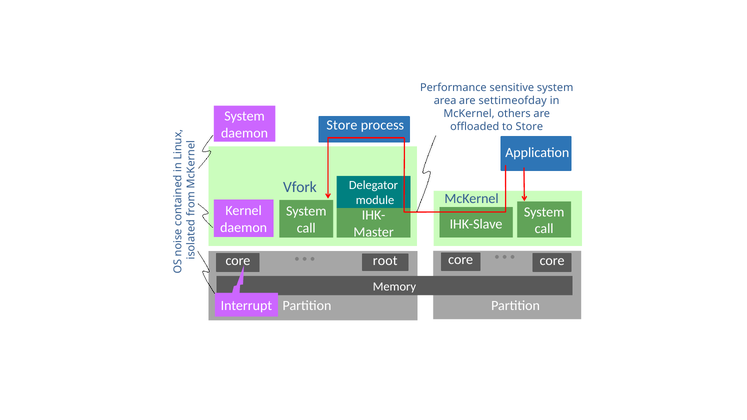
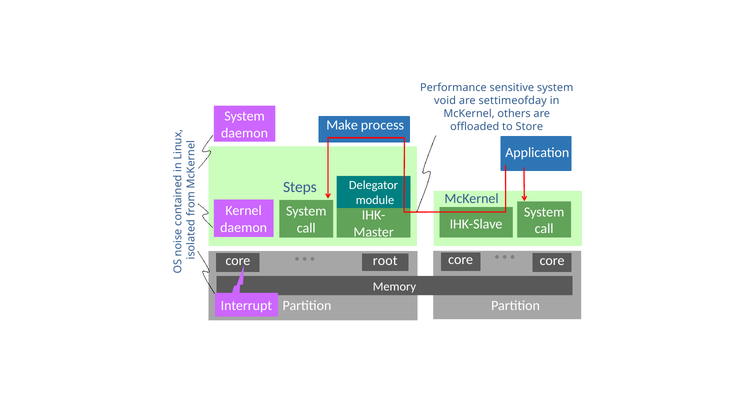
area: area -> void
Store at (342, 125): Store -> Make
Vfork: Vfork -> Steps
